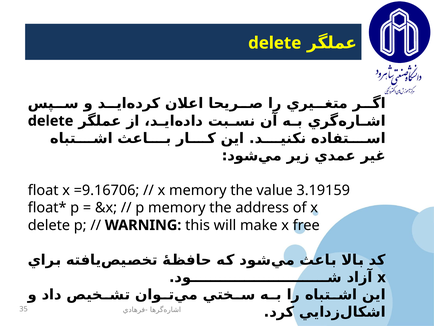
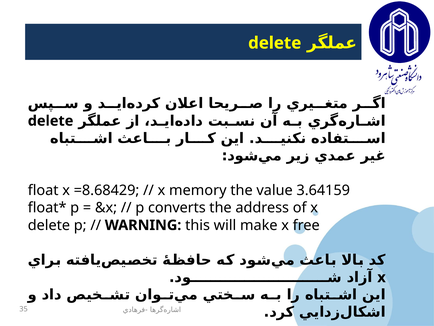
=9.16706: =9.16706 -> =8.68429
3.19159: 3.19159 -> 3.64159
p memory: memory -> converts
